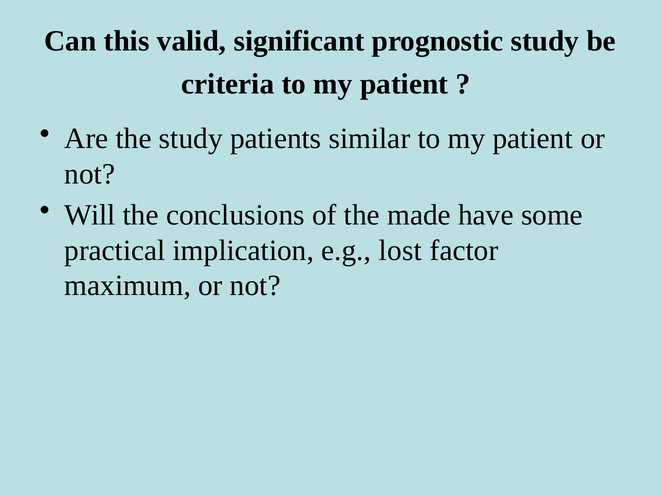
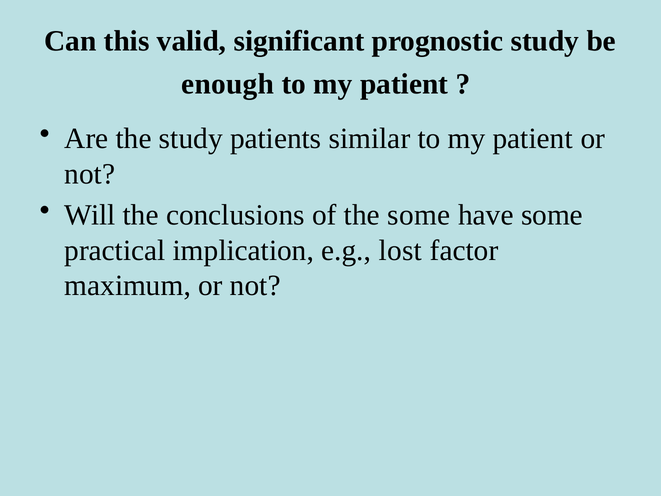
criteria: criteria -> enough
the made: made -> some
